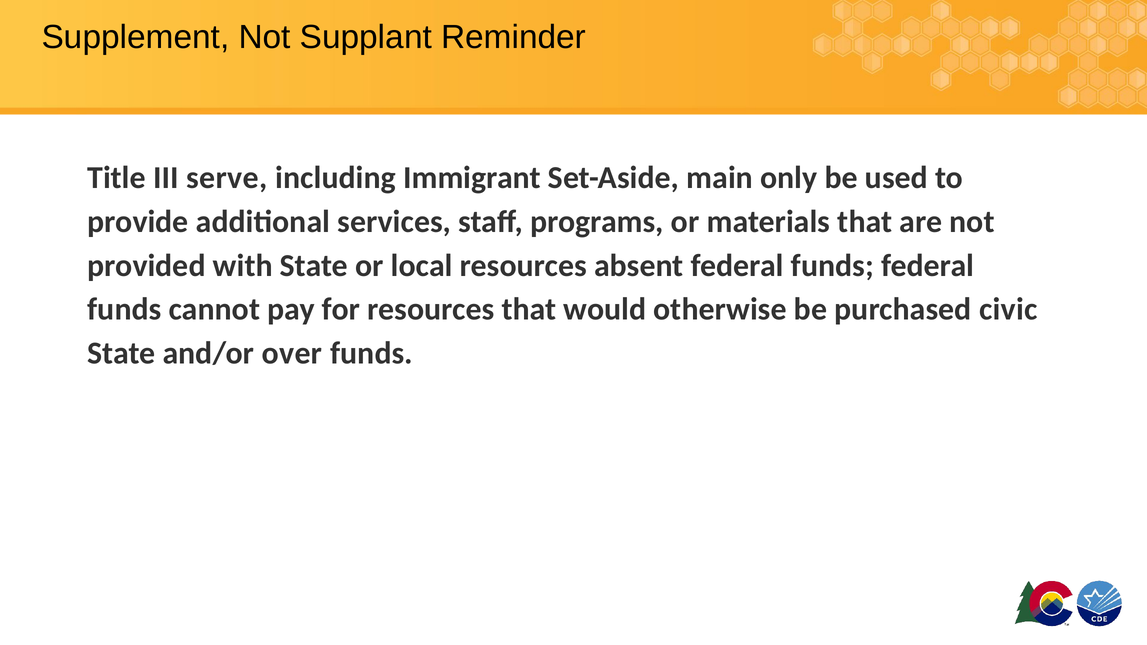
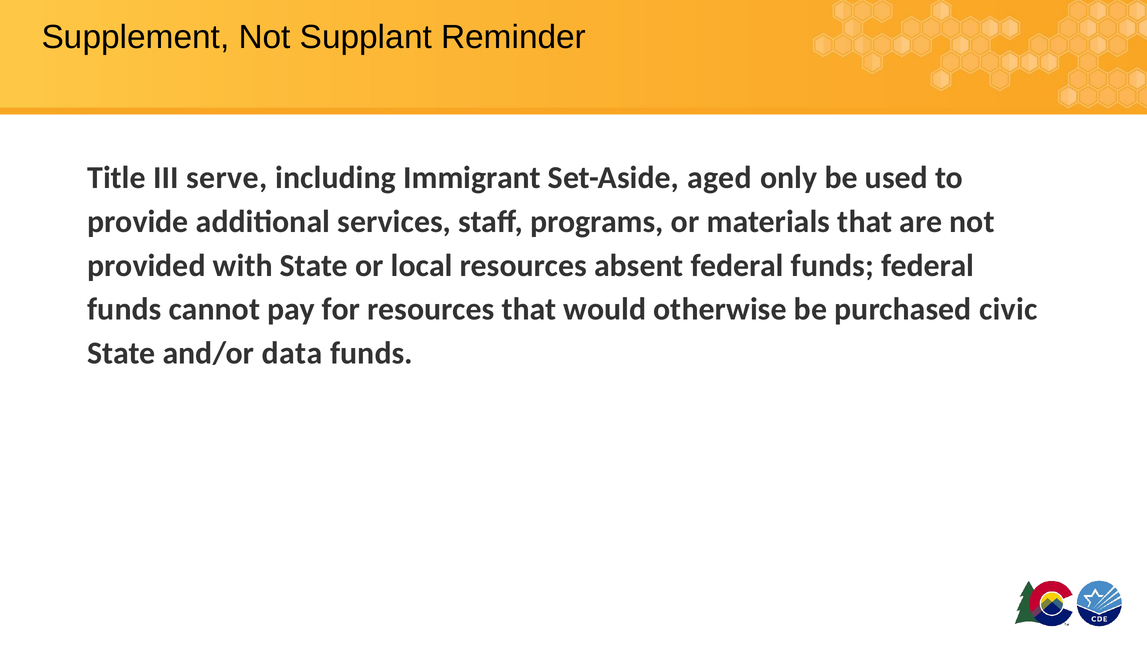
main: main -> aged
over: over -> data
